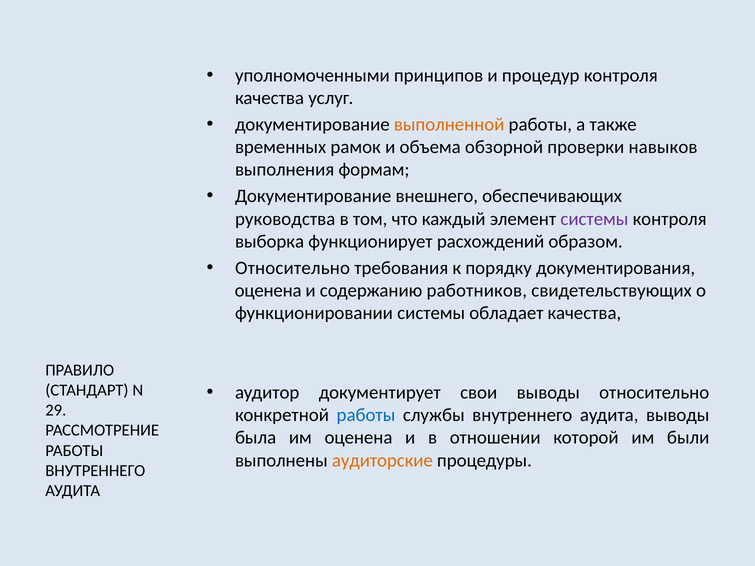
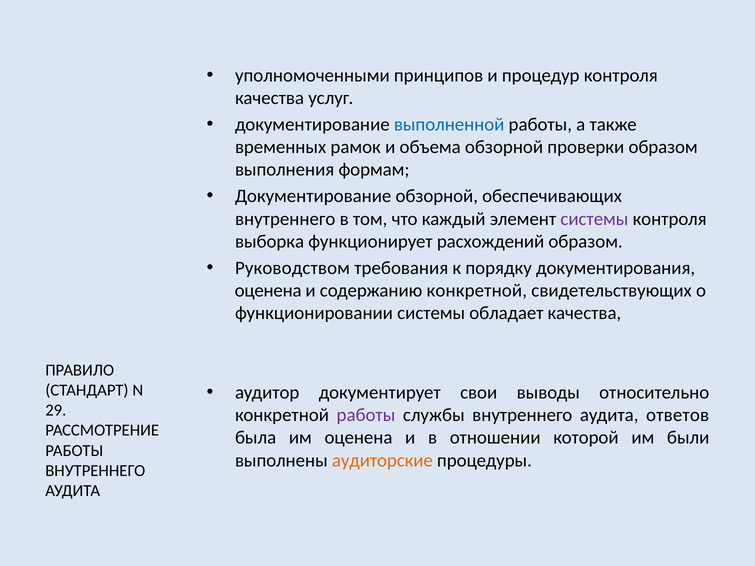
выполненной colour: orange -> blue
проверки навыков: навыков -> образом
Документирование внешнего: внешнего -> обзорной
руководства at (285, 219): руководства -> внутреннего
Относительно at (292, 268): Относительно -> Руководством
содержанию работников: работников -> конкретной
работы at (366, 415) colour: blue -> purple
аудита выводы: выводы -> ответов
